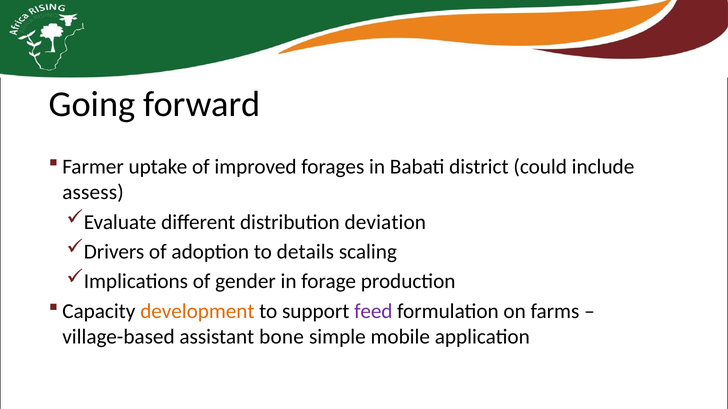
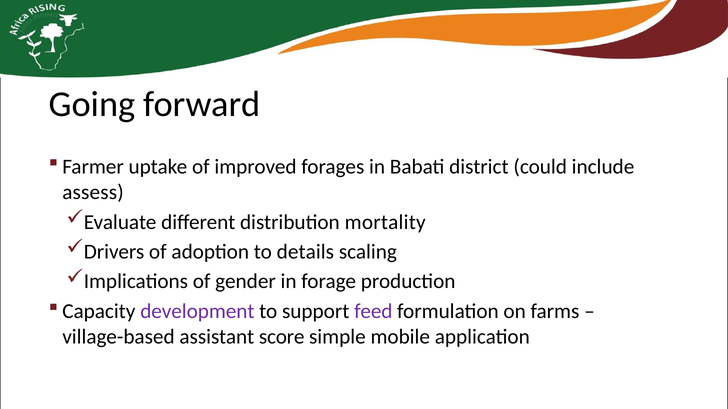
deviation: deviation -> mortality
development colour: orange -> purple
bone: bone -> score
